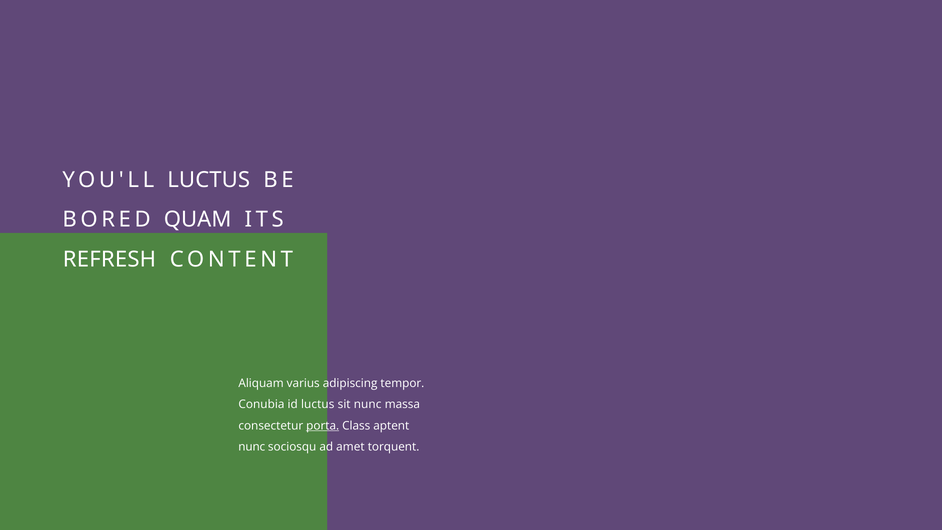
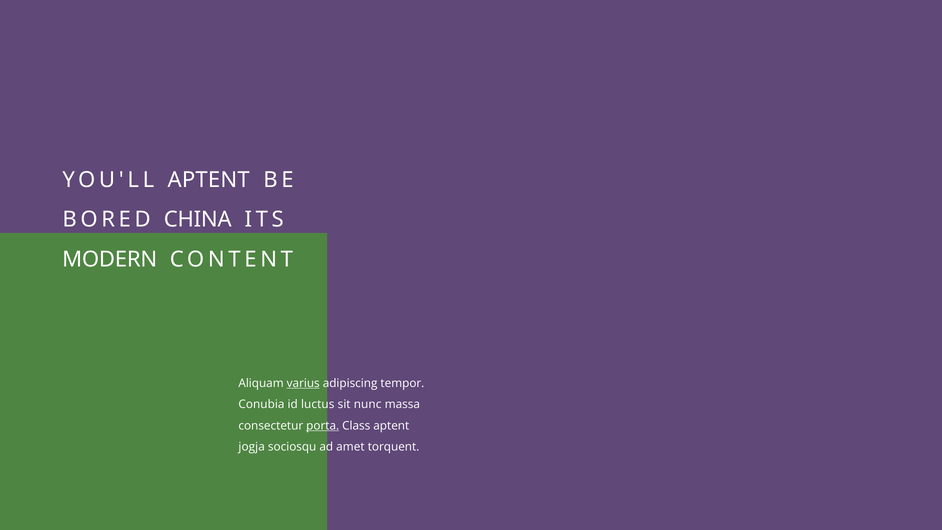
YOU'LL LUCTUS: LUCTUS -> APTENT
QUAM: QUAM -> CHINA
REFRESH: REFRESH -> MODERN
varius underline: none -> present
nunc at (252, 447): nunc -> jogja
